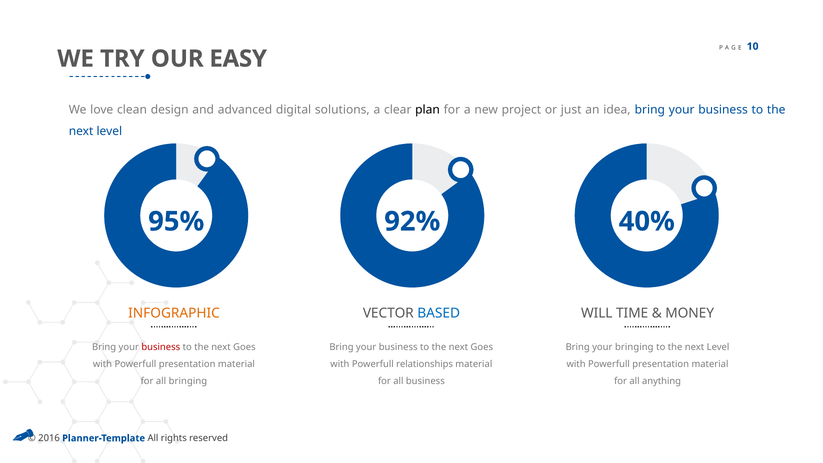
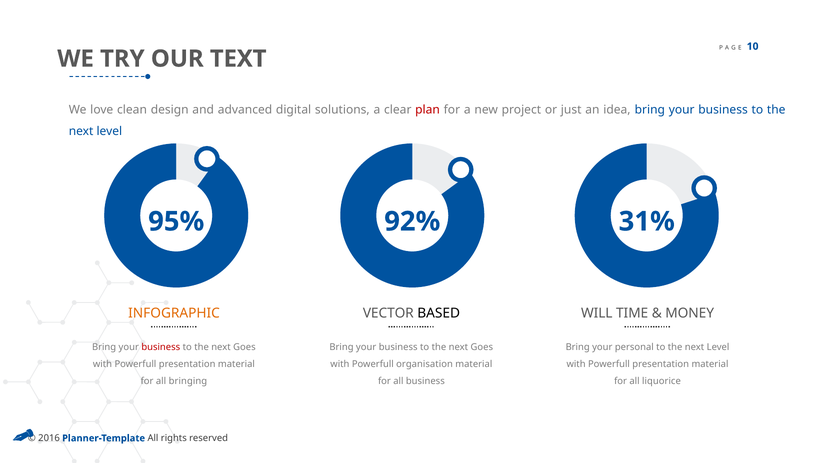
EASY: EASY -> TEXT
plan colour: black -> red
40%: 40% -> 31%
BASED colour: blue -> black
your bringing: bringing -> personal
relationships: relationships -> organisation
anything: anything -> liquorice
